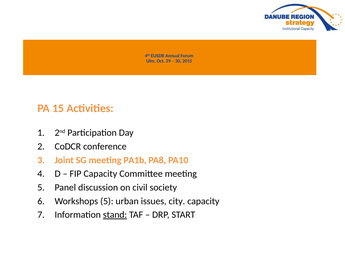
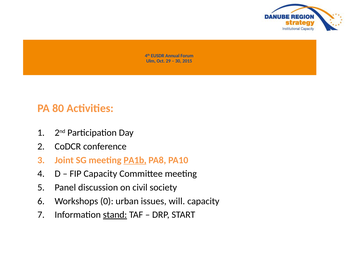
15: 15 -> 80
PA1b underline: none -> present
Workshops 5: 5 -> 0
city: city -> will
